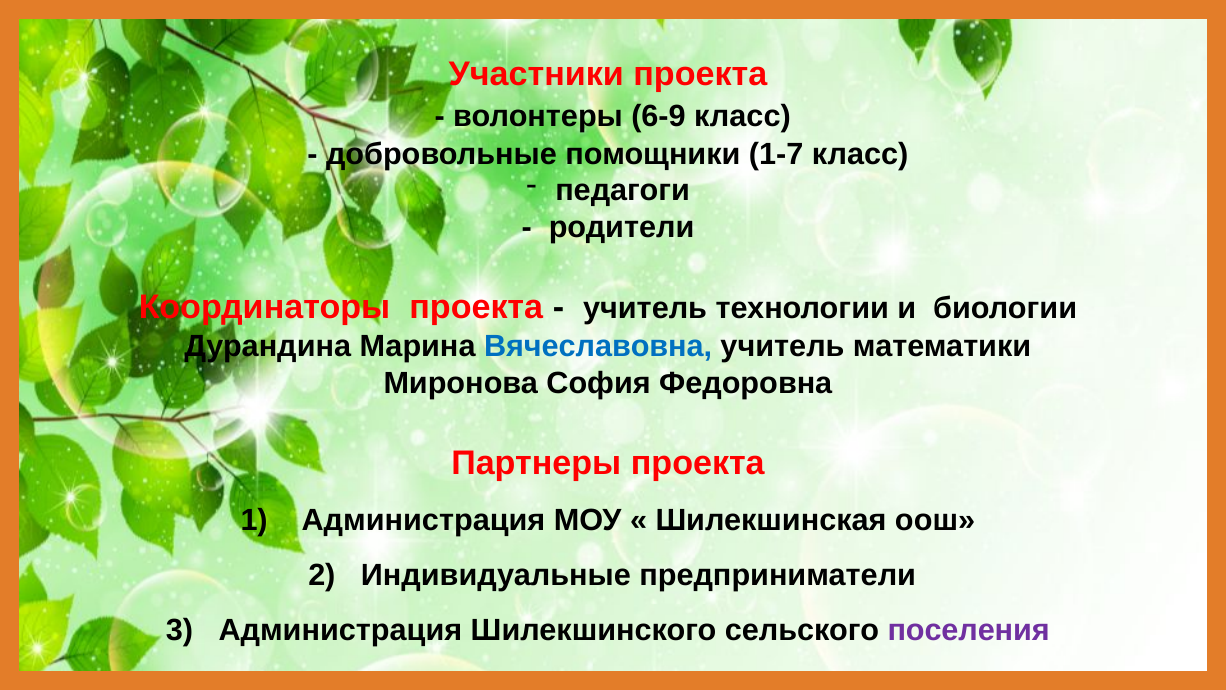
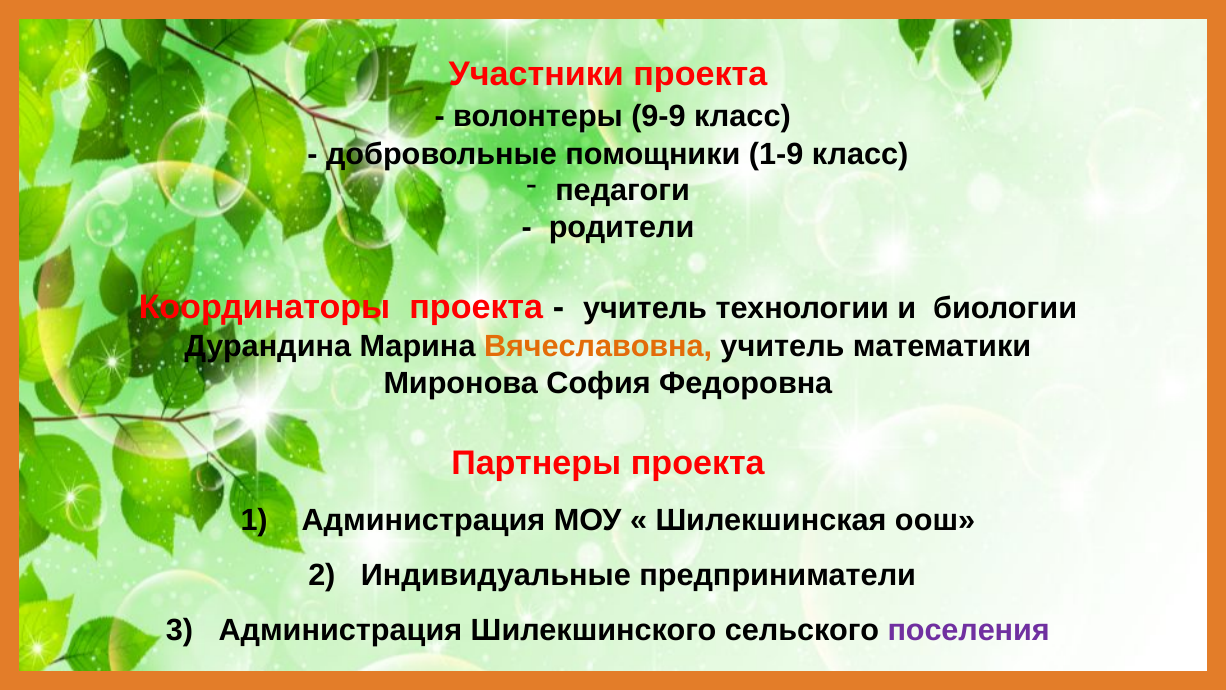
6-9: 6-9 -> 9-9
1-7: 1-7 -> 1-9
Вячеславовна colour: blue -> orange
